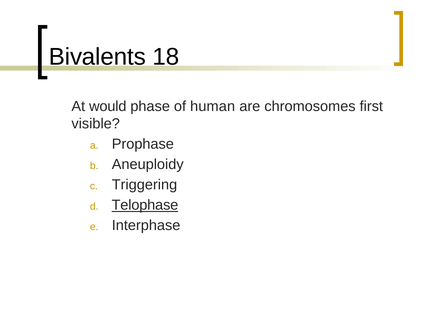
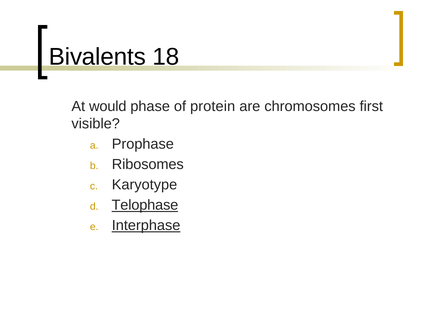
human: human -> protein
Aneuploidy: Aneuploidy -> Ribosomes
Triggering: Triggering -> Karyotype
Interphase underline: none -> present
